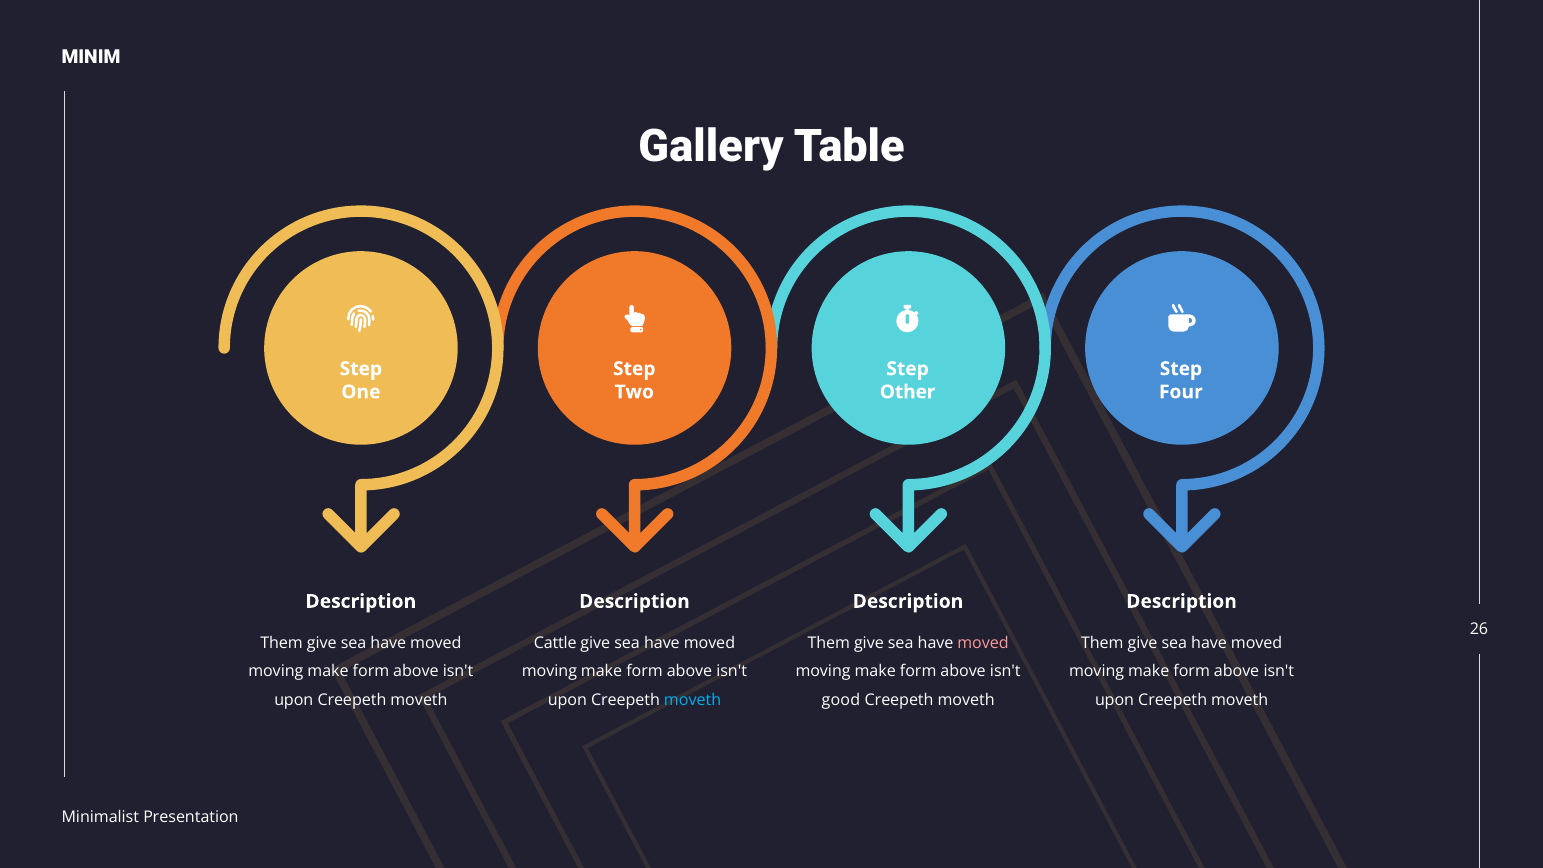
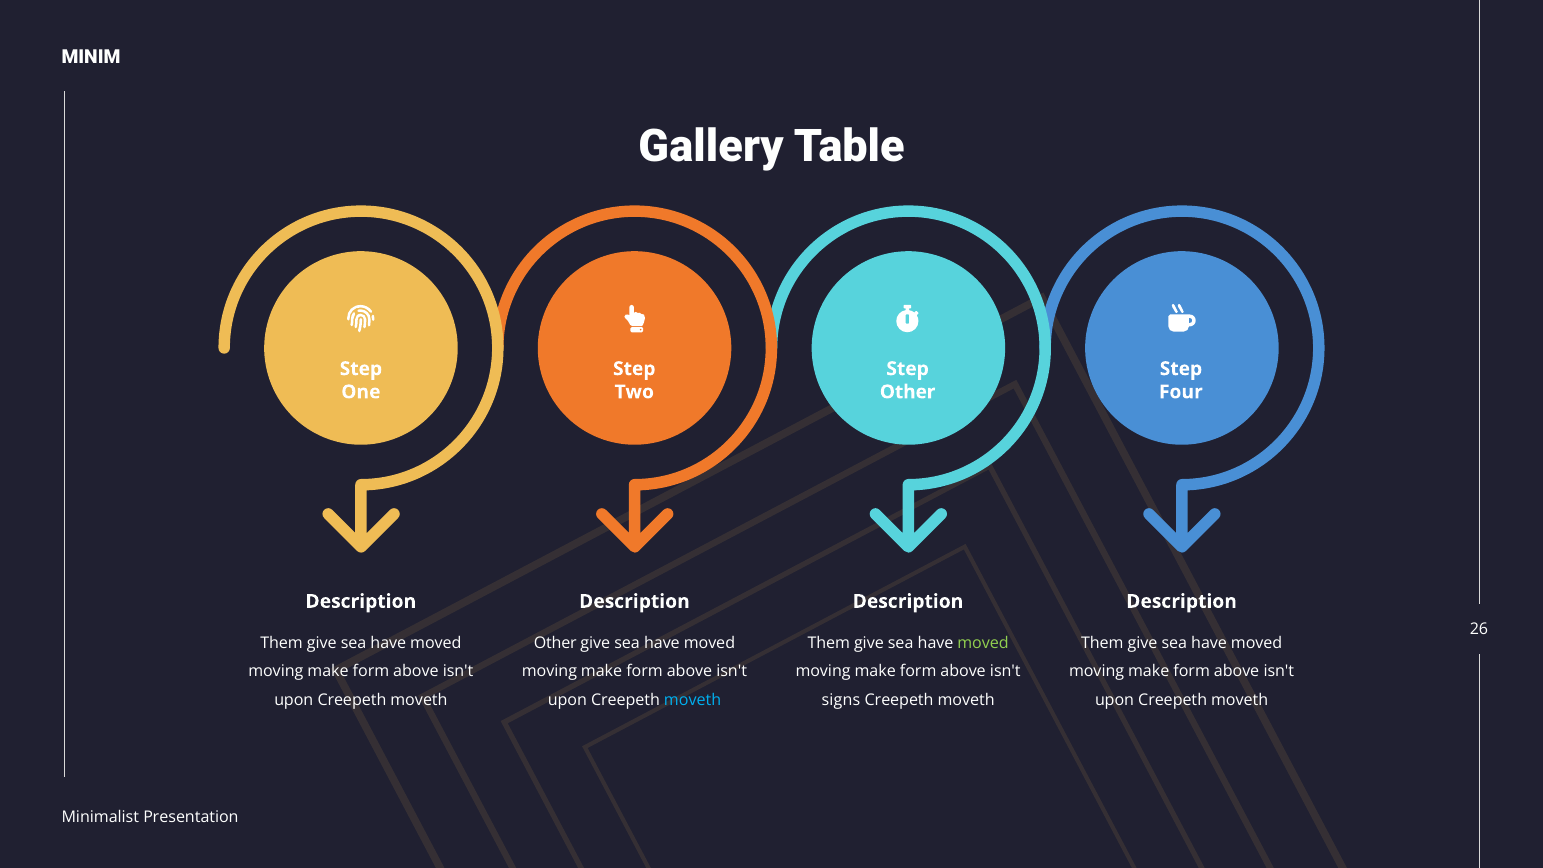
Cattle at (555, 643): Cattle -> Other
moved at (983, 643) colour: pink -> light green
good: good -> signs
